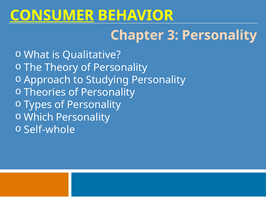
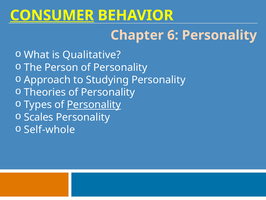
3: 3 -> 6
Theory: Theory -> Person
Personality at (94, 105) underline: none -> present
Which: Which -> Scales
